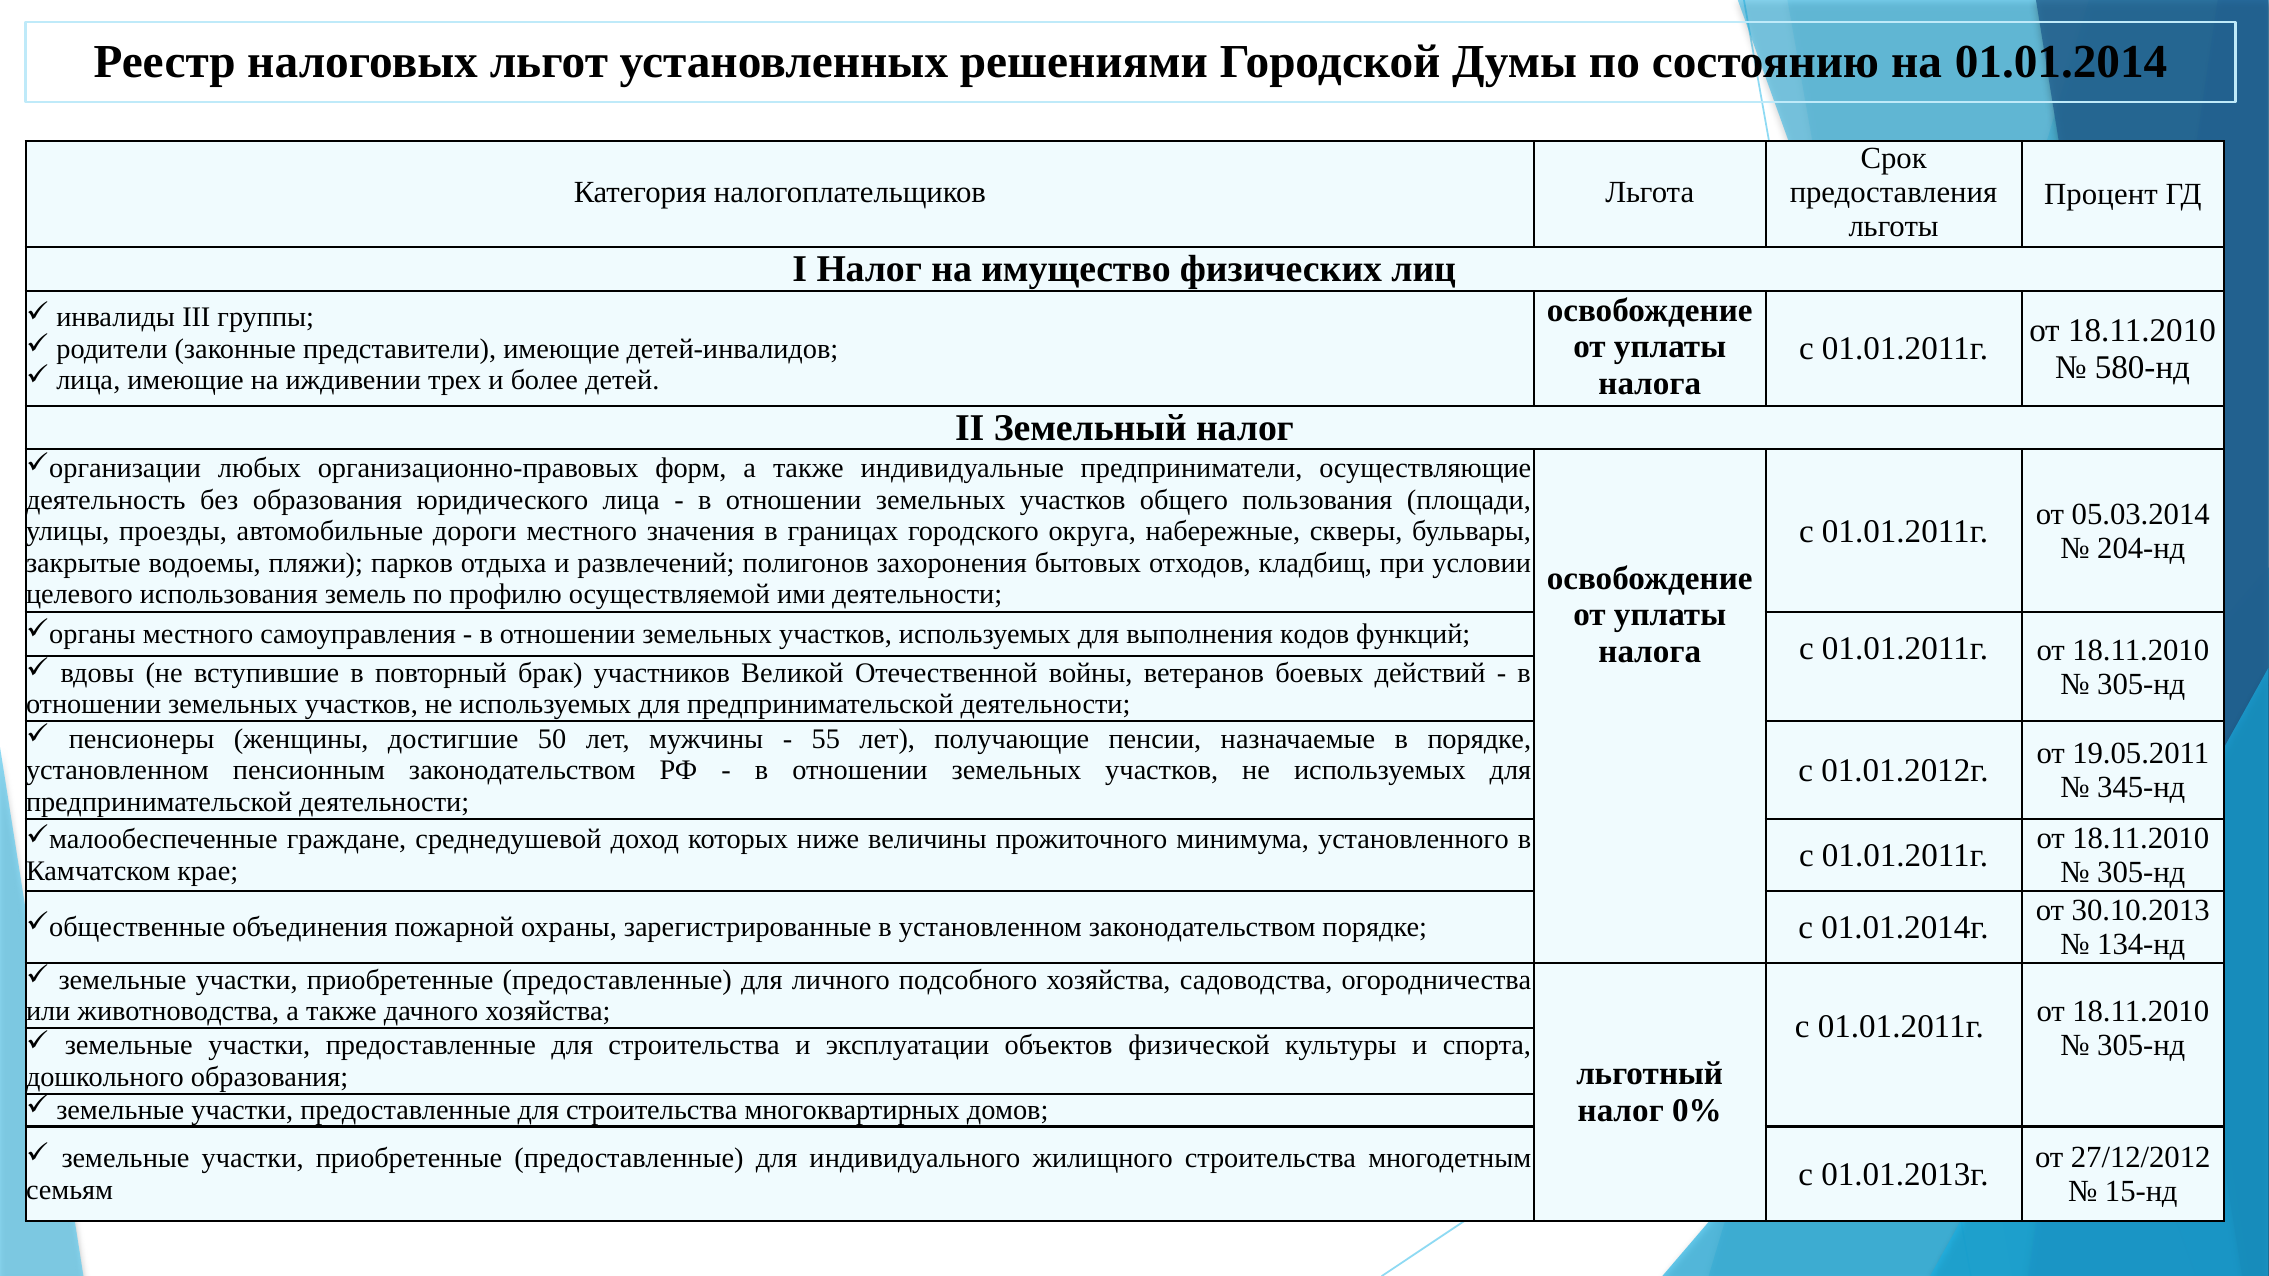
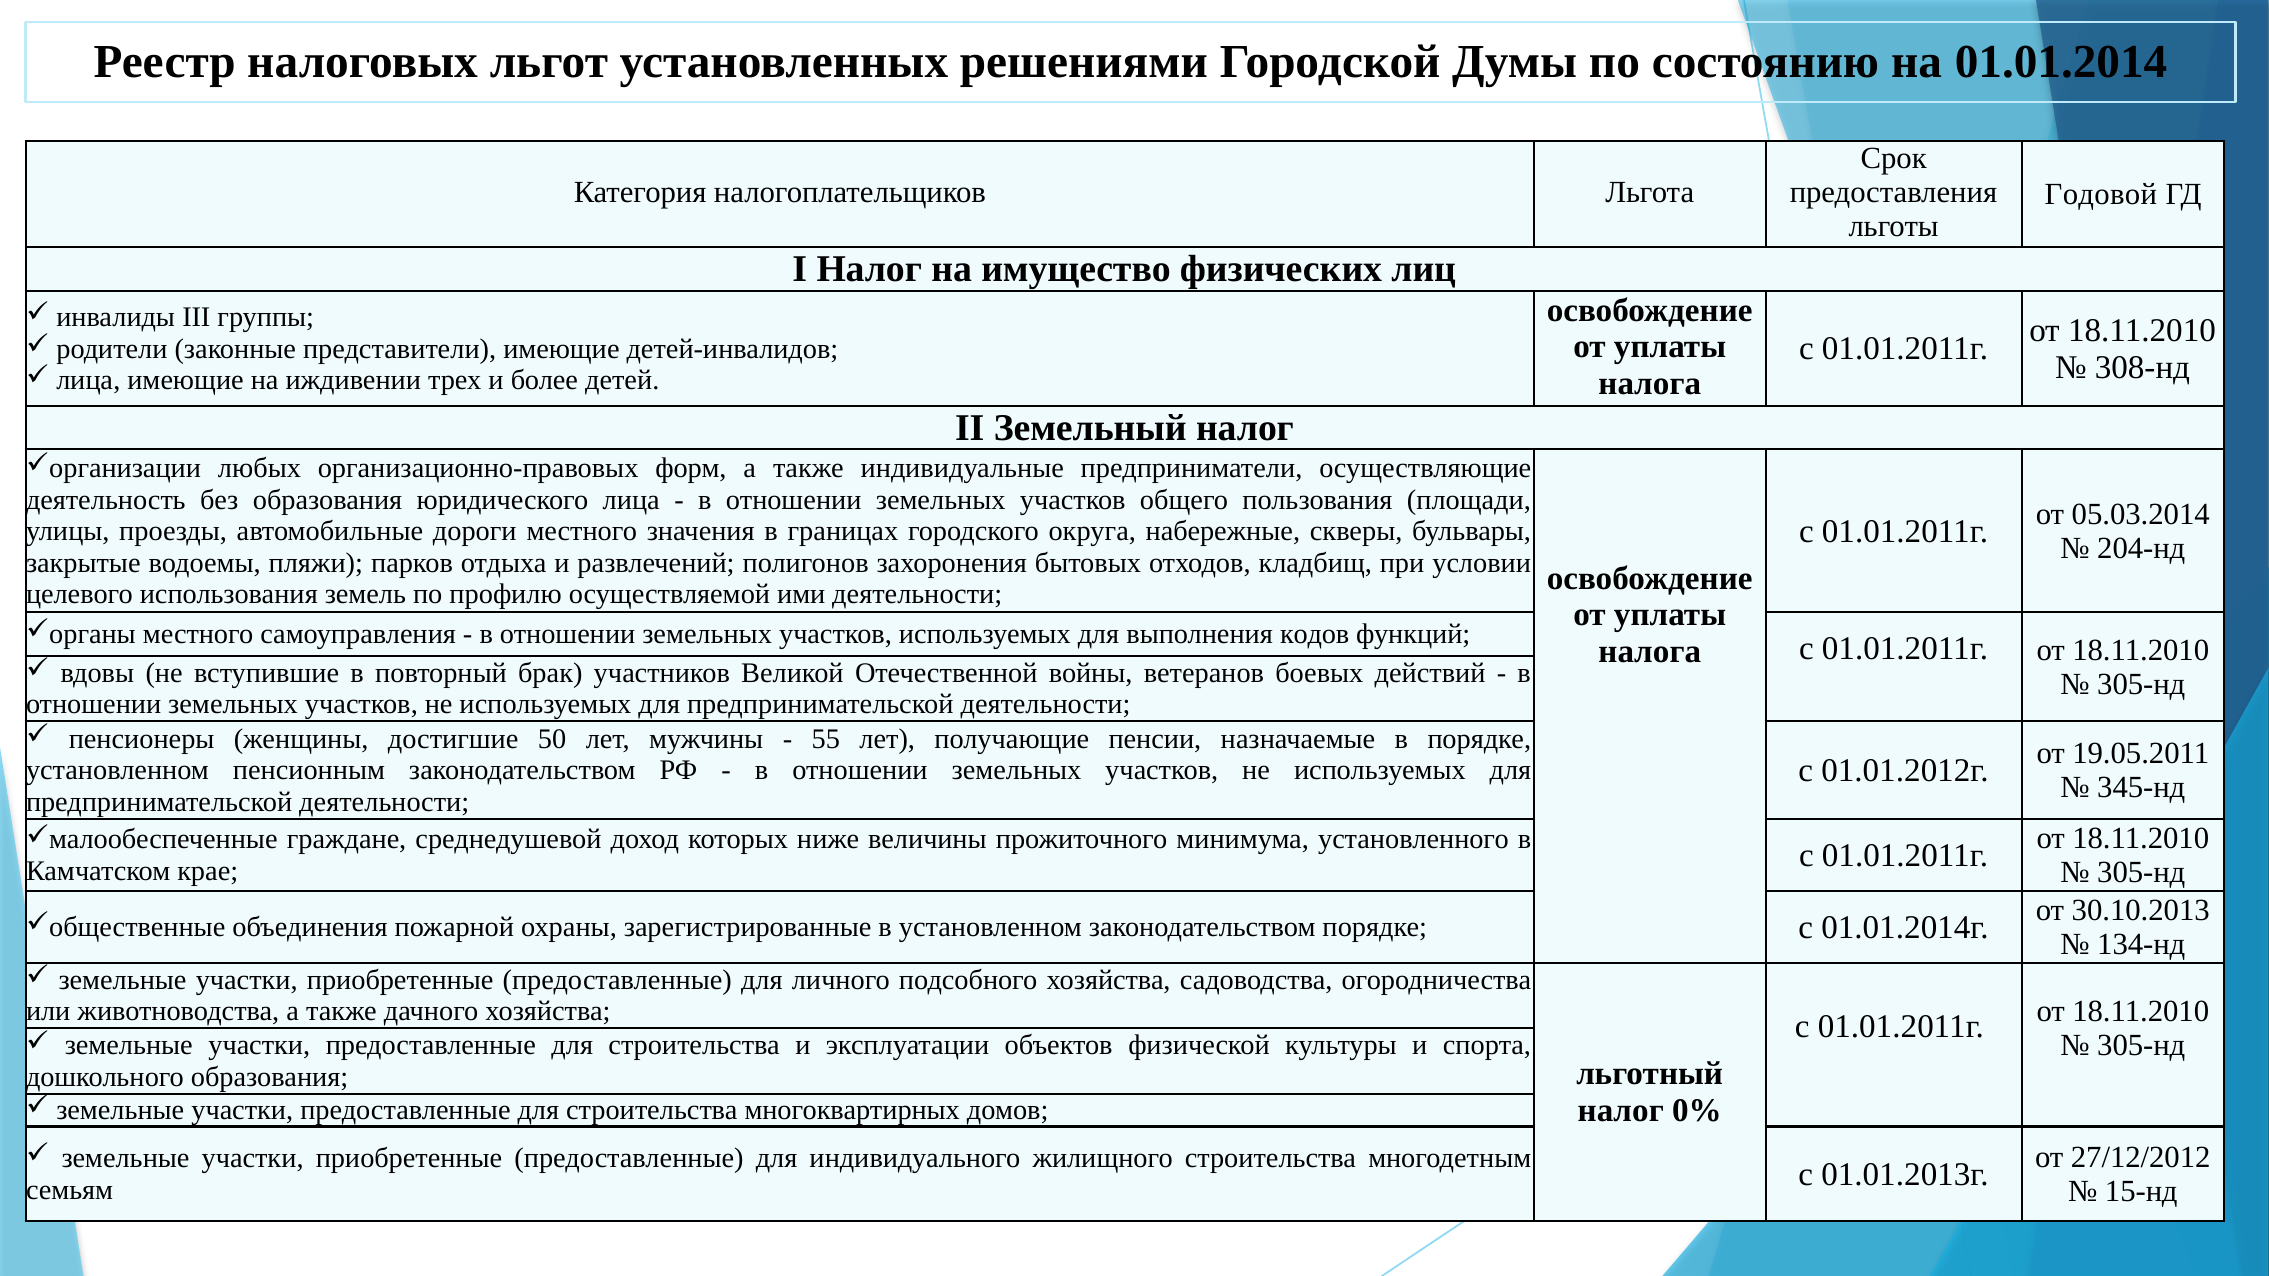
Процент: Процент -> Годовой
580-нд: 580-нд -> 308-нд
